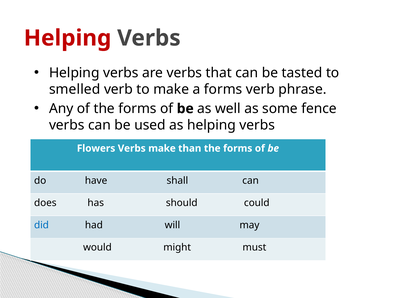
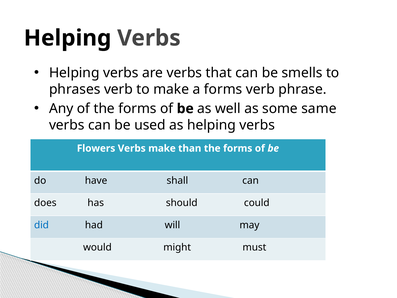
Helping at (68, 38) colour: red -> black
tasted: tasted -> smells
smelled: smelled -> phrases
fence: fence -> same
